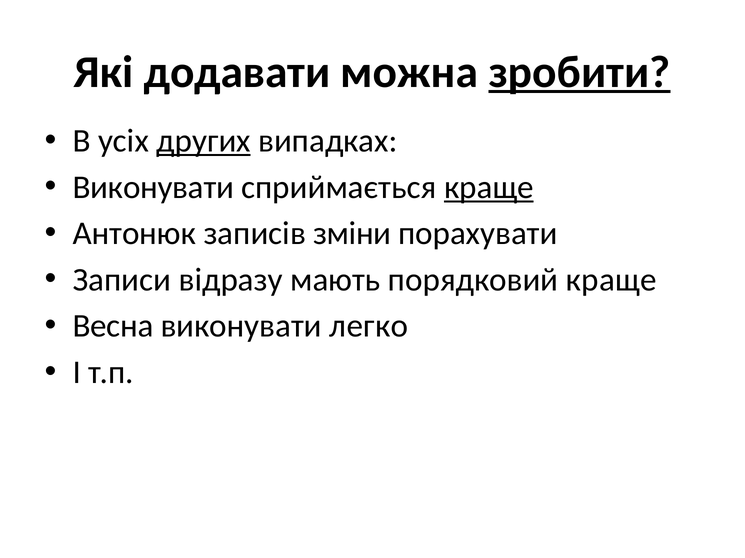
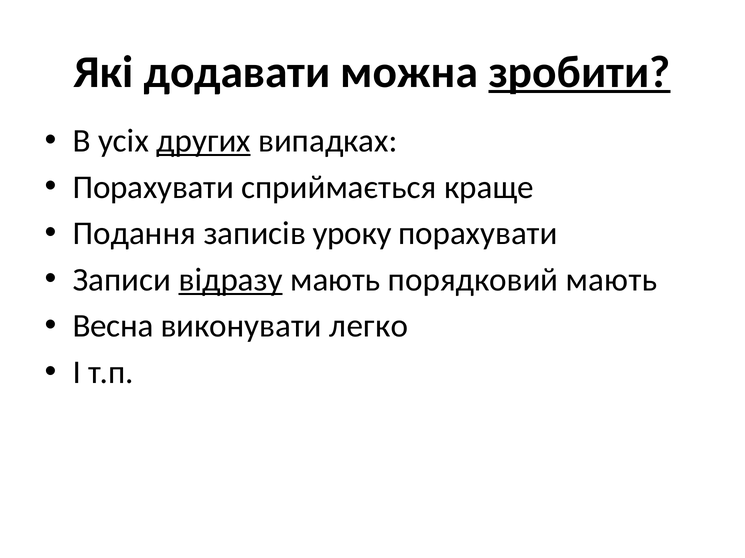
Виконувати at (153, 187): Виконувати -> Порахувати
краще at (489, 187) underline: present -> none
Антонюк: Антонюк -> Подання
зміни: зміни -> уроку
відразу underline: none -> present
порядковий краще: краще -> мають
